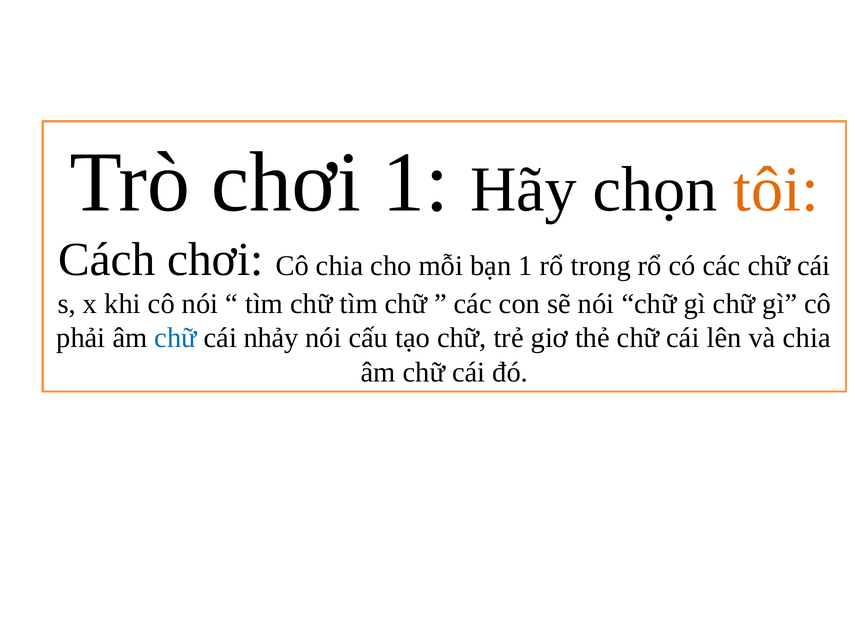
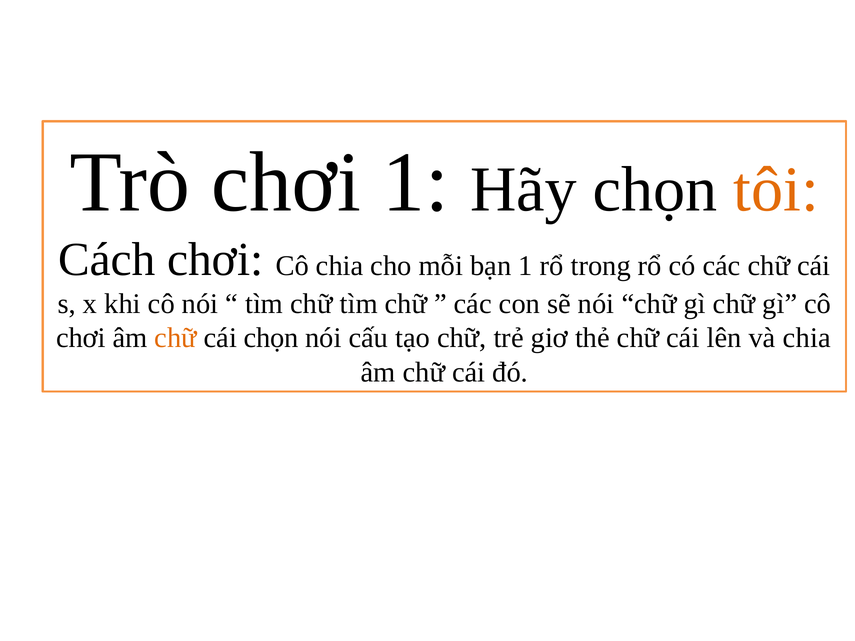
phải at (81, 338): phải -> chơi
chữ at (176, 338) colour: blue -> orange
cái nhảy: nhảy -> chọn
